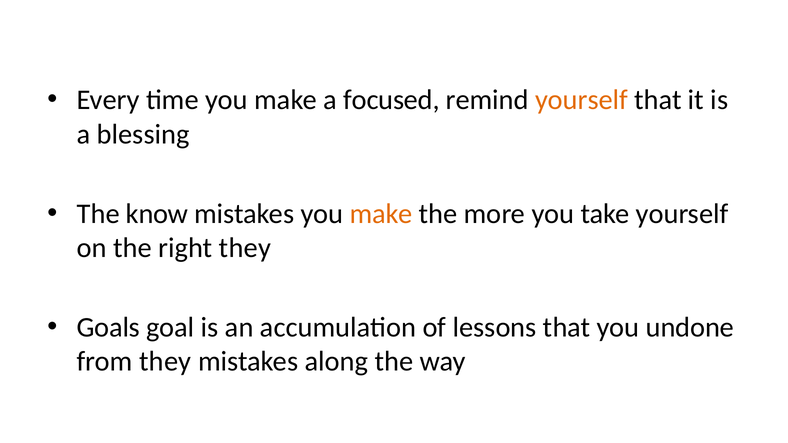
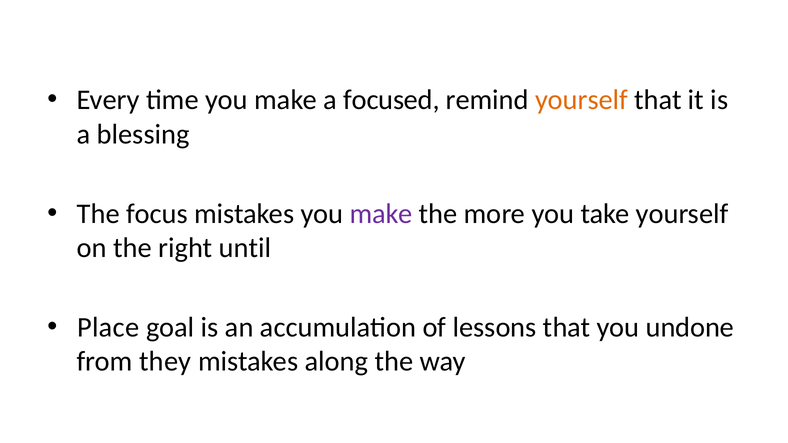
know: know -> focus
make at (381, 214) colour: orange -> purple
right they: they -> until
Goals: Goals -> Place
